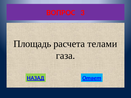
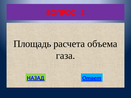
телами: телами -> объема
